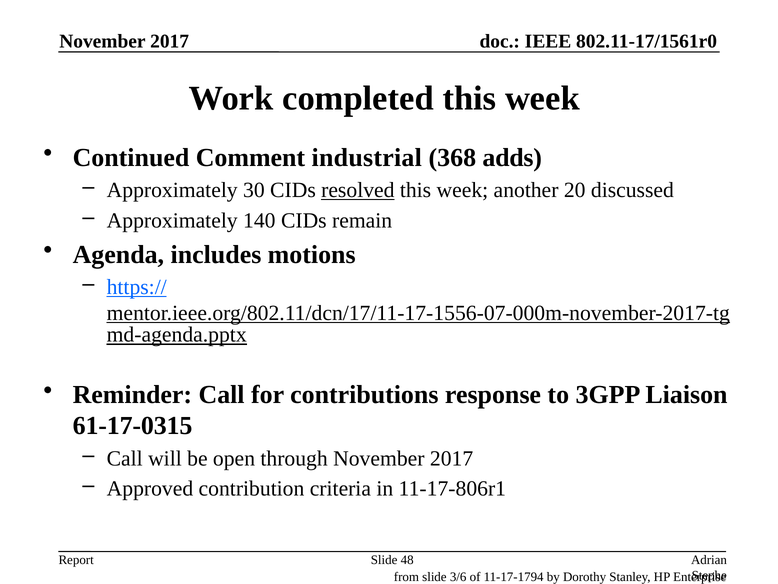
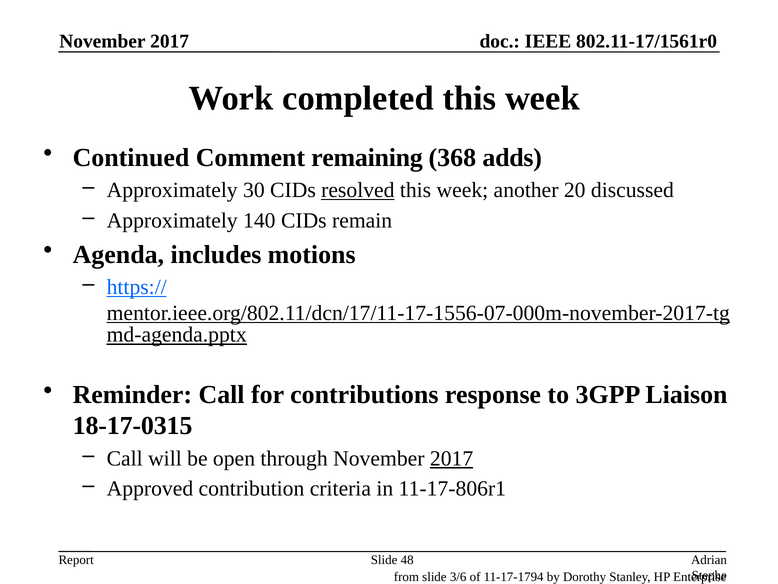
industrial: industrial -> remaining
61-17-0315: 61-17-0315 -> 18-17-0315
2017 at (452, 458) underline: none -> present
